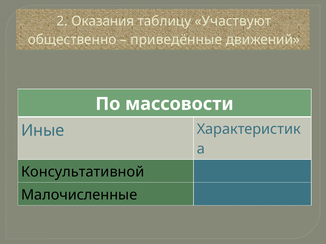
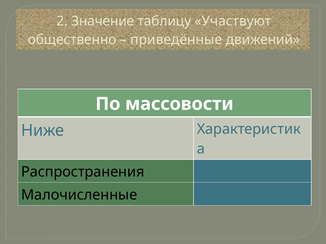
Оказания: Оказания -> Значение
Иные: Иные -> Ниже
Консультативной: Консультативной -> Распространения
